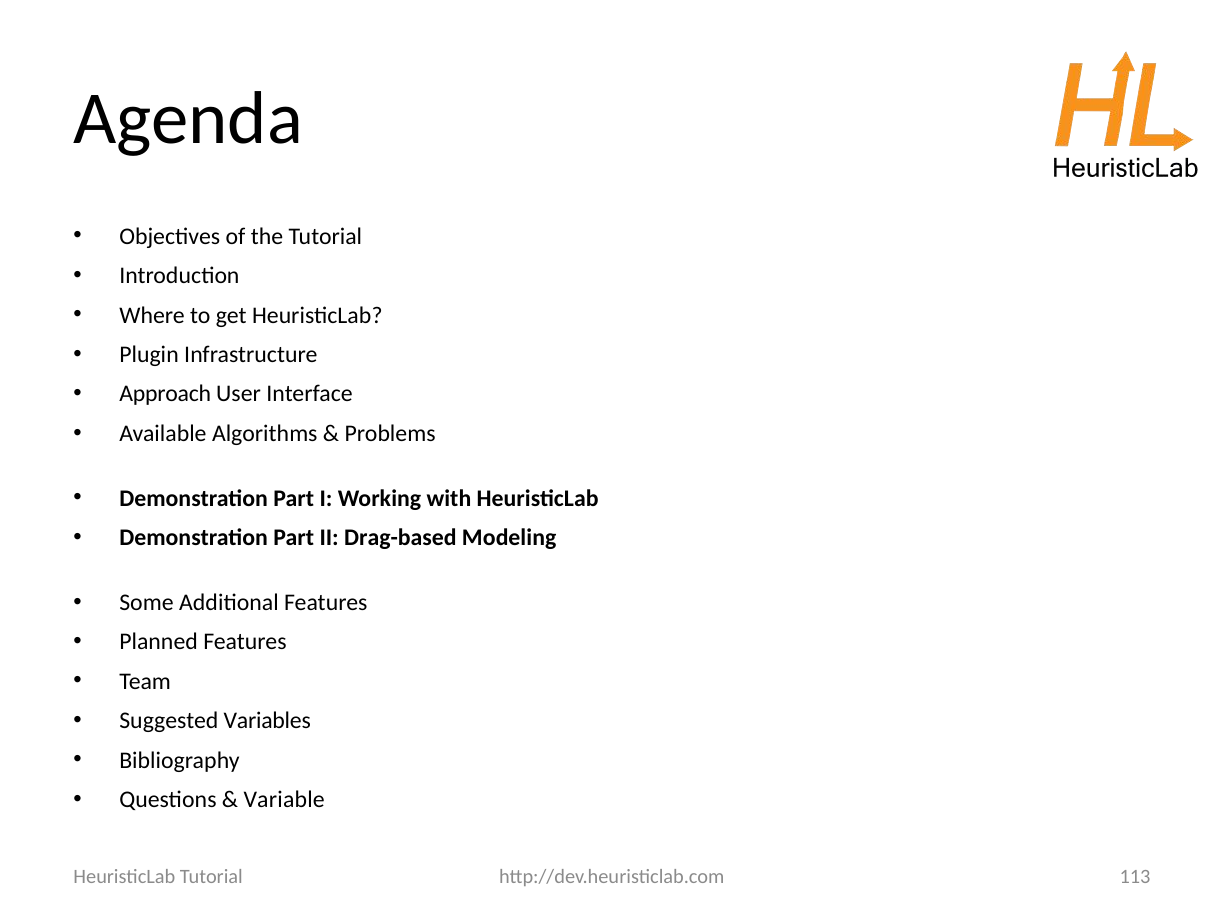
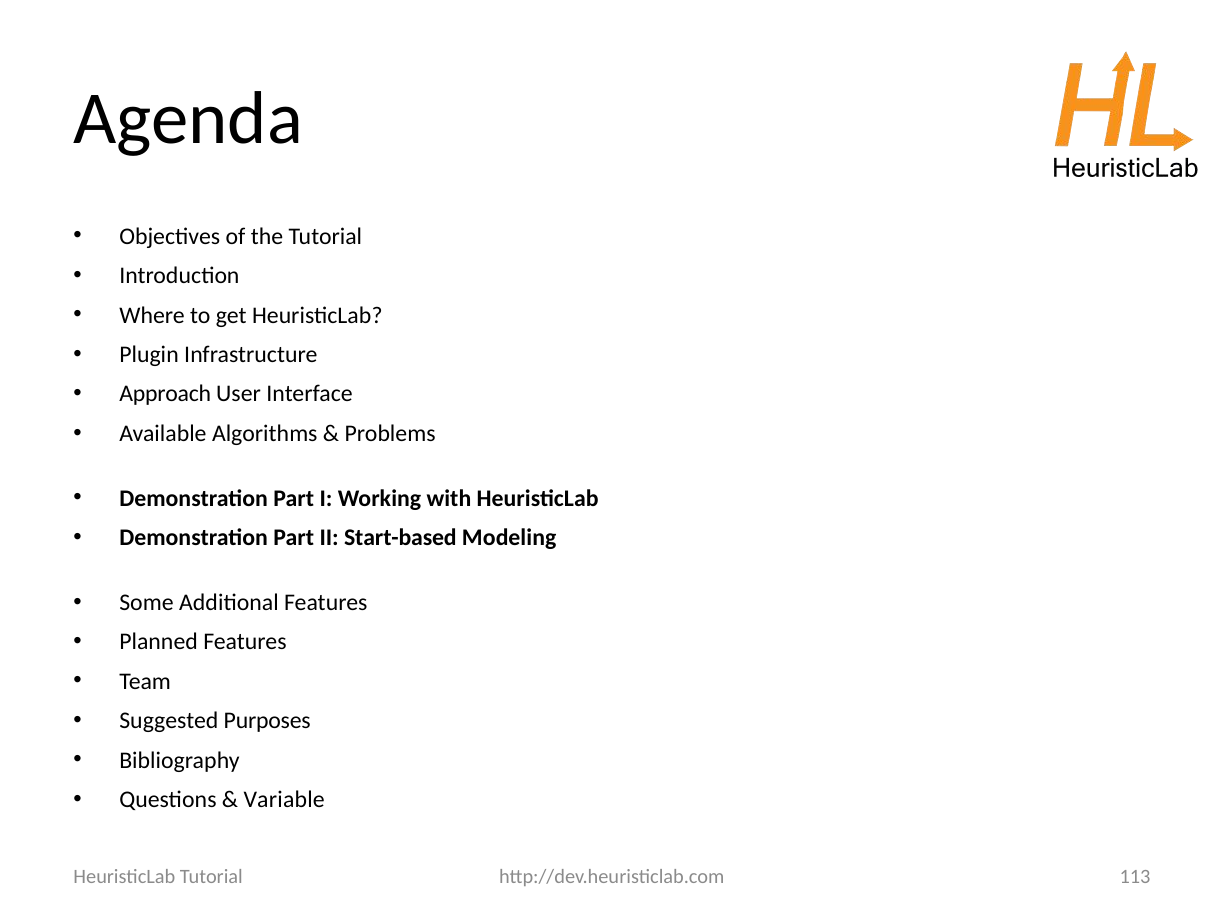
Drag-based: Drag-based -> Start-based
Variables: Variables -> Purposes
